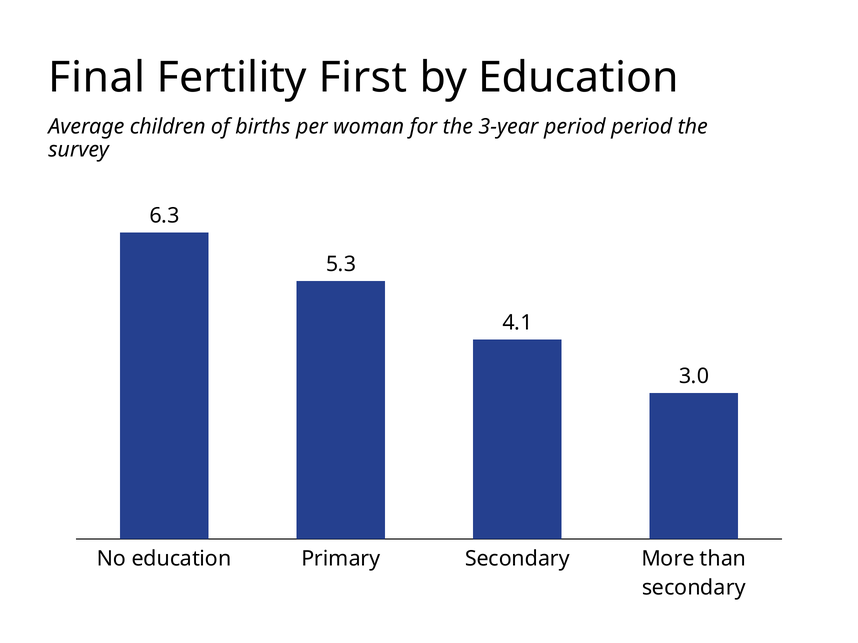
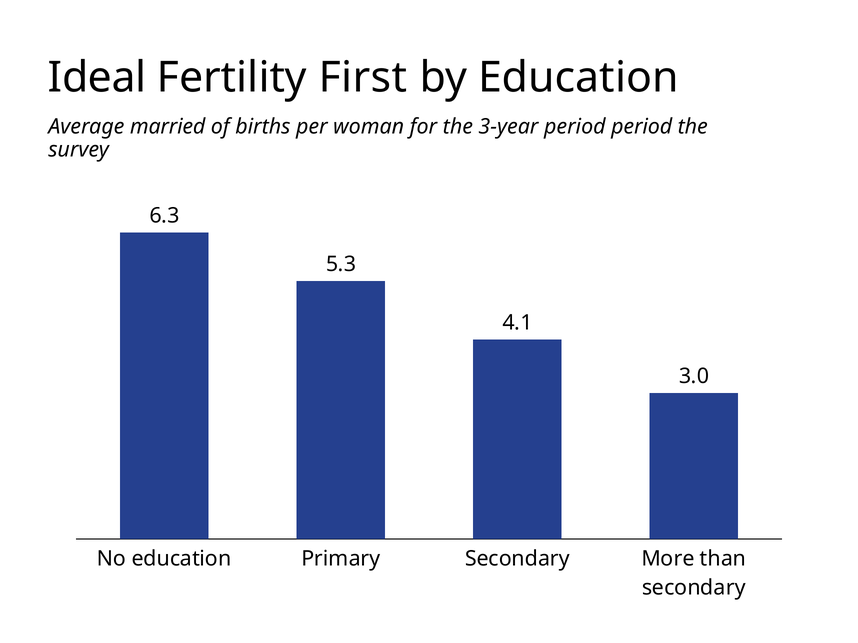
Final: Final -> Ideal
children: children -> married
